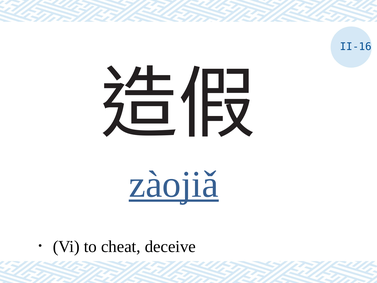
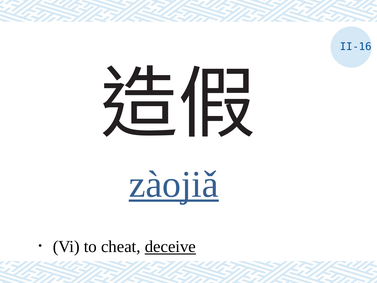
deceive underline: none -> present
